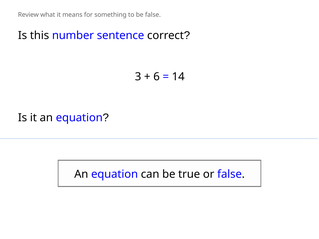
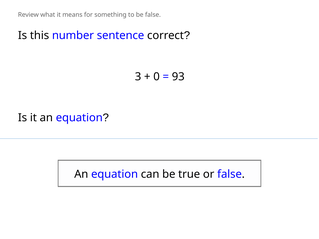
6: 6 -> 0
14: 14 -> 93
